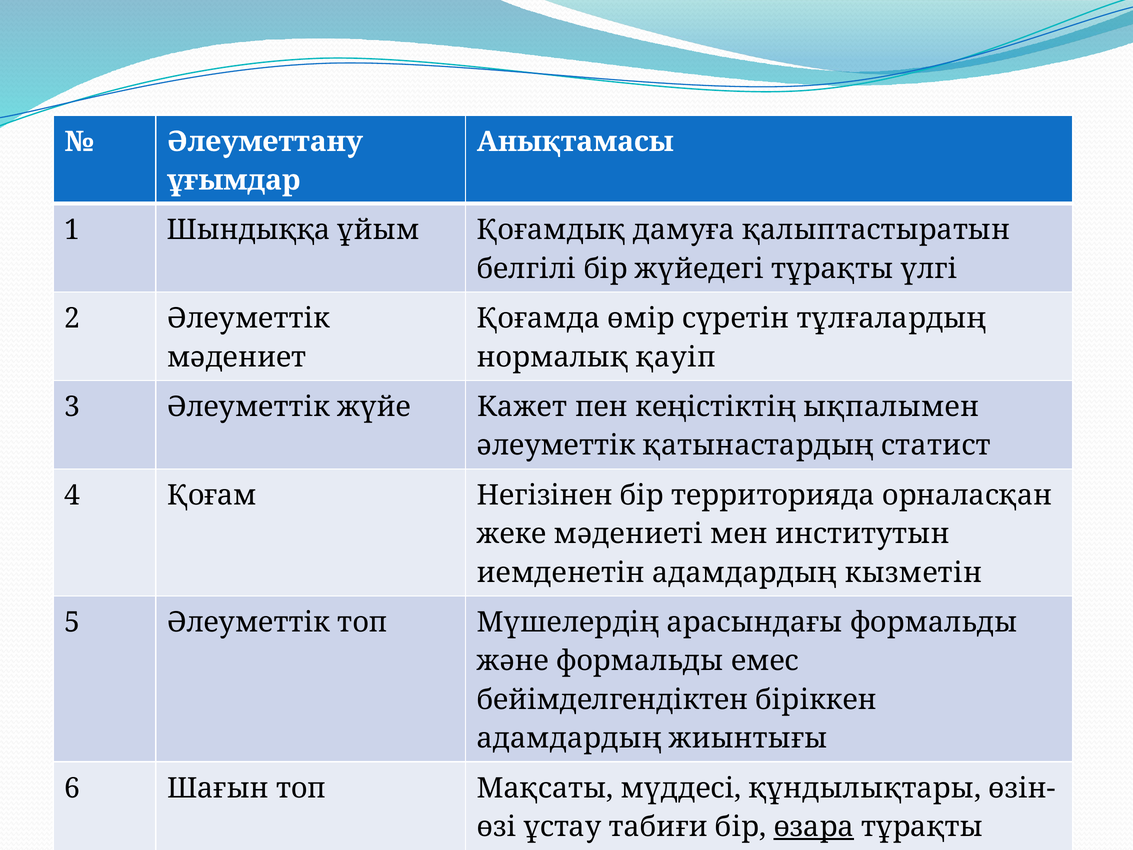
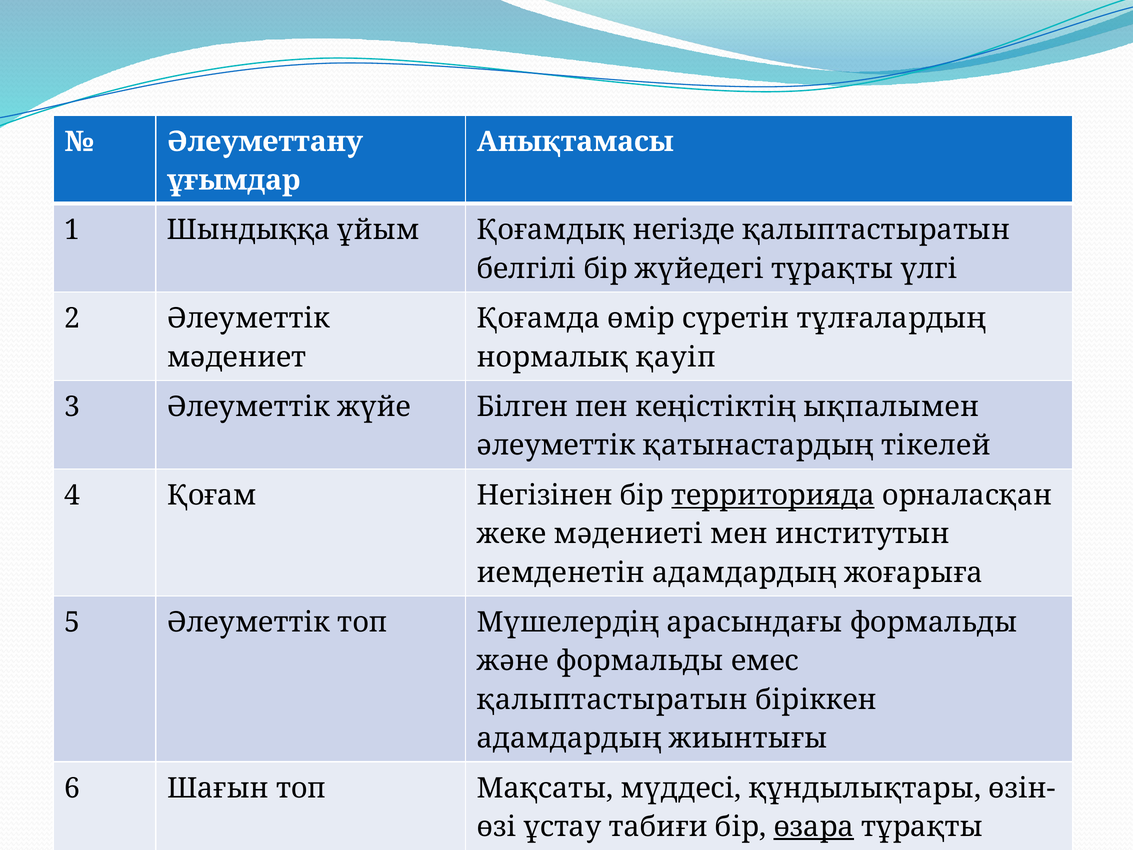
дамуға: дамуға -> негізде
Кажет: Кажет -> Білген
статист: статист -> тікелей
территорияда underline: none -> present
кызметін: кызметін -> жоғарыға
бейімделгендіктен at (613, 699): бейімделгендіктен -> қалыптастыратын
